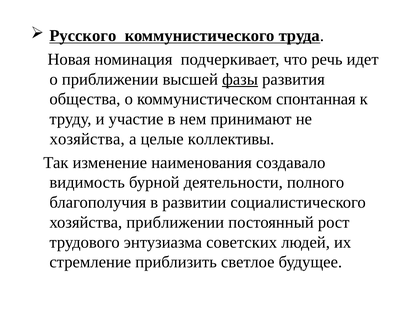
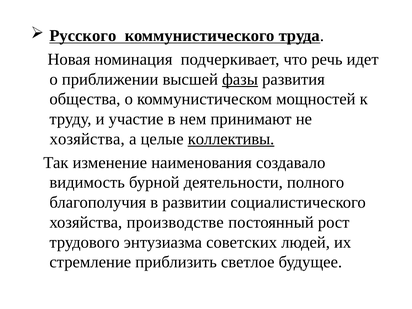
спонтанная: спонтанная -> мощностей
коллективы underline: none -> present
хозяйства приближении: приближении -> производстве
